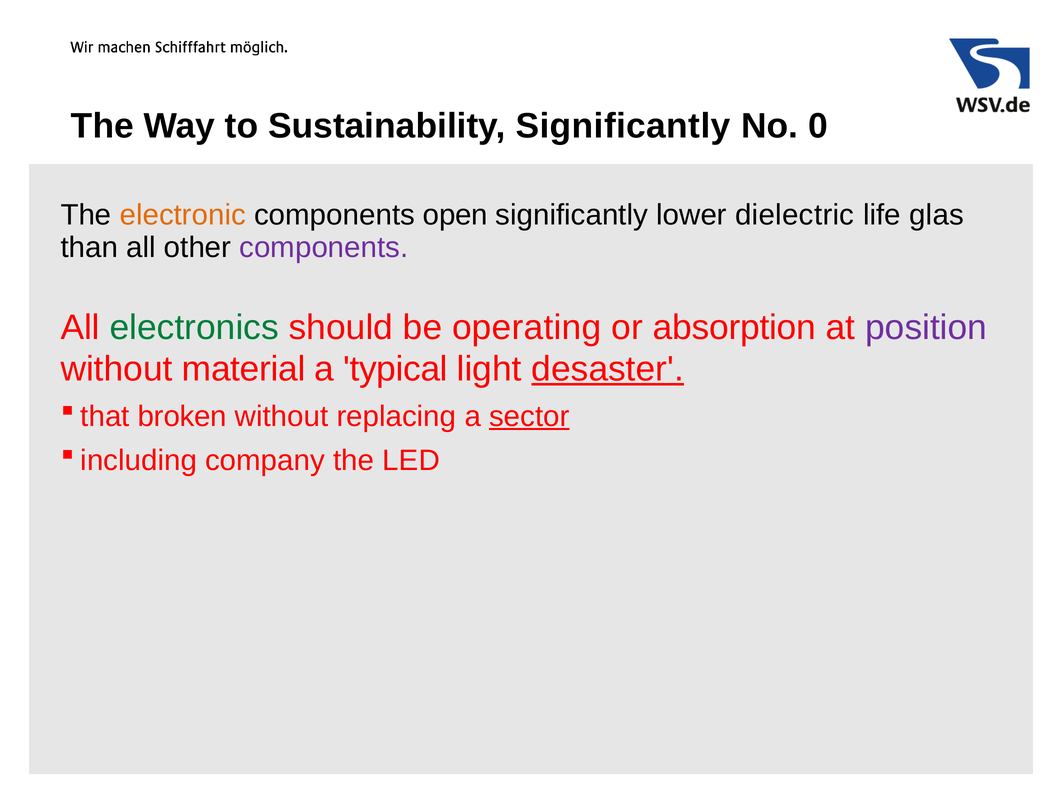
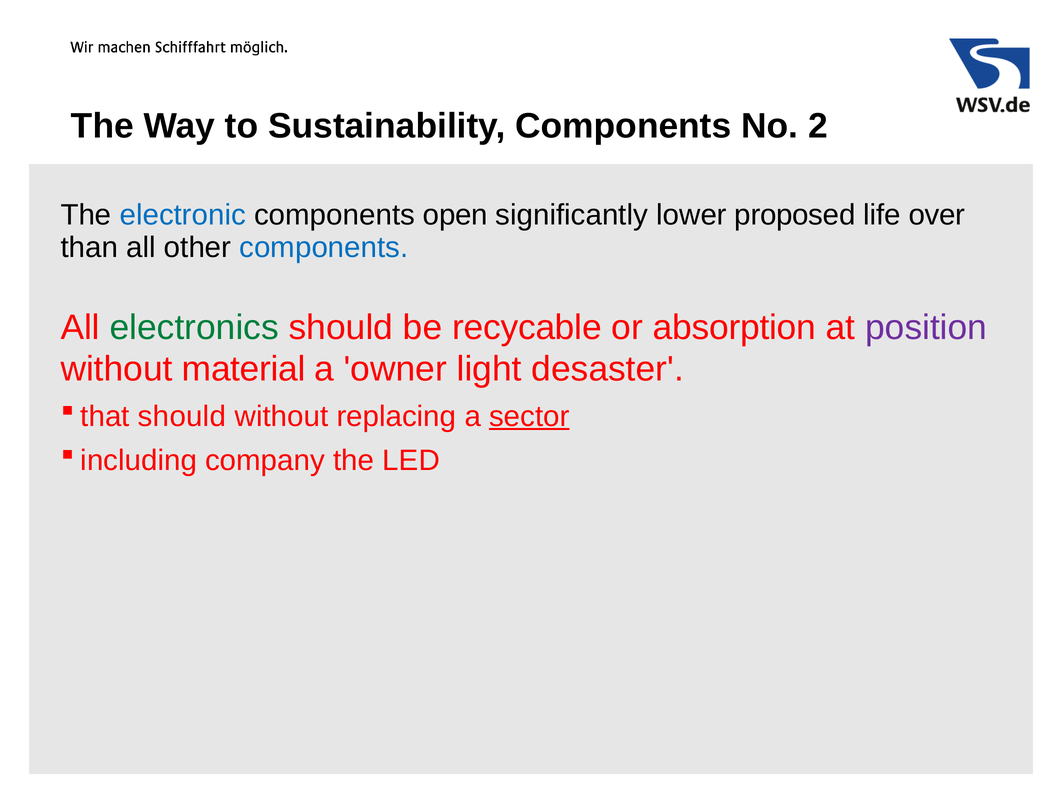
Sustainability Significantly: Significantly -> Components
0: 0 -> 2
electronic colour: orange -> blue
dielectric: dielectric -> proposed
glas: glas -> over
components at (324, 248) colour: purple -> blue
operating: operating -> recycable
typical: typical -> owner
desaster underline: present -> none
broken at (182, 417): broken -> should
